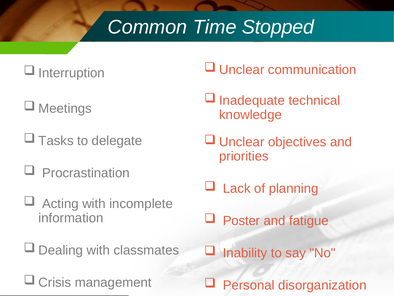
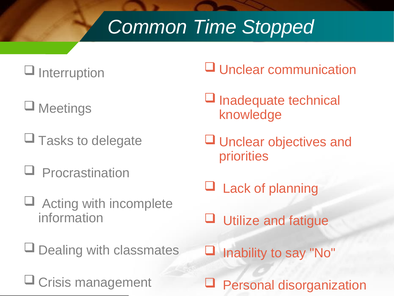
Poster: Poster -> Utilize
